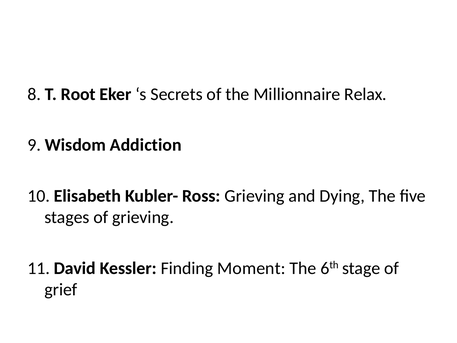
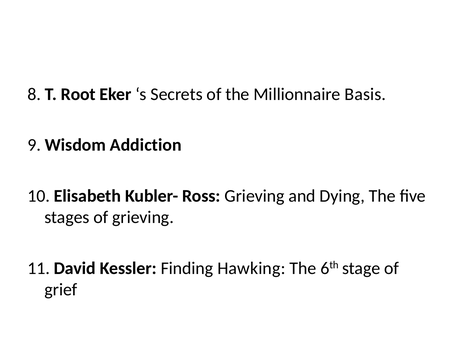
Relax: Relax -> Basis
Moment: Moment -> Hawking
